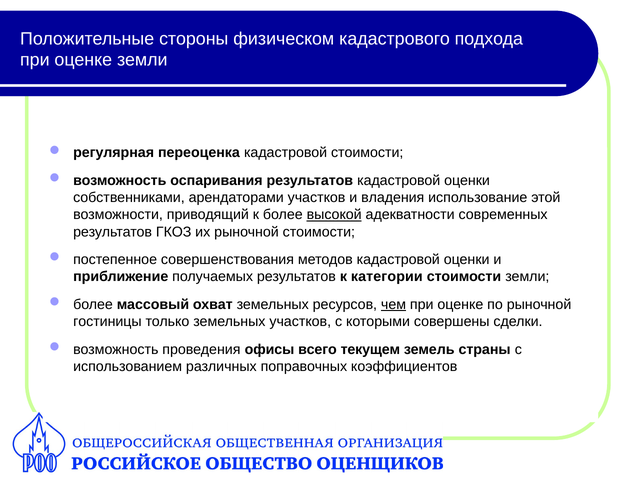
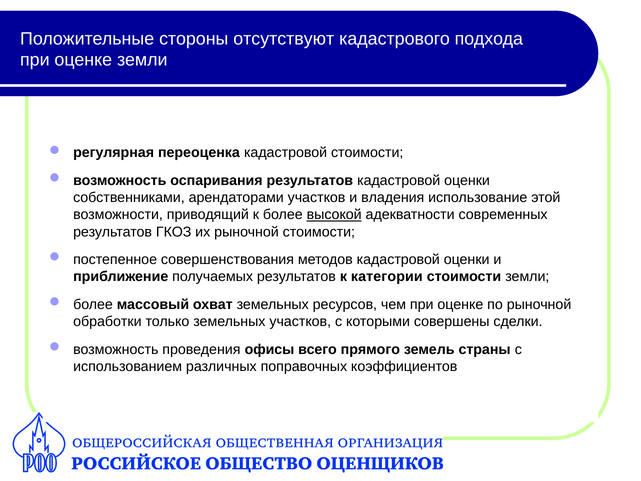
физическом: физическом -> отсутствуют
чем underline: present -> none
гостиницы: гостиницы -> обработки
текущем: текущем -> прямого
